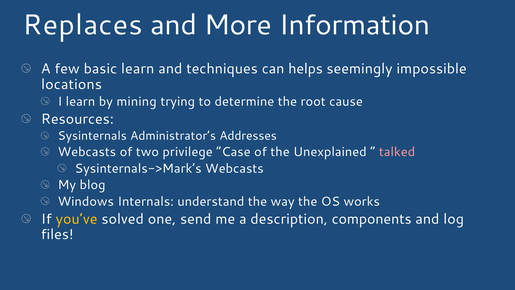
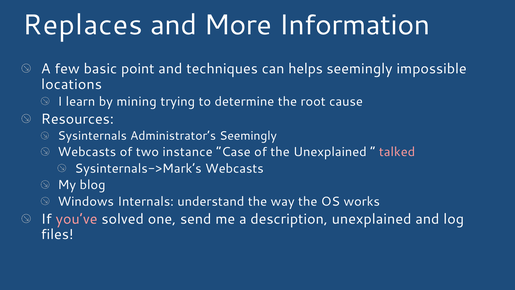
basic learn: learn -> point
Administrator’s Addresses: Addresses -> Seemingly
privilege: privilege -> instance
you’ve colour: yellow -> pink
description components: components -> unexplained
